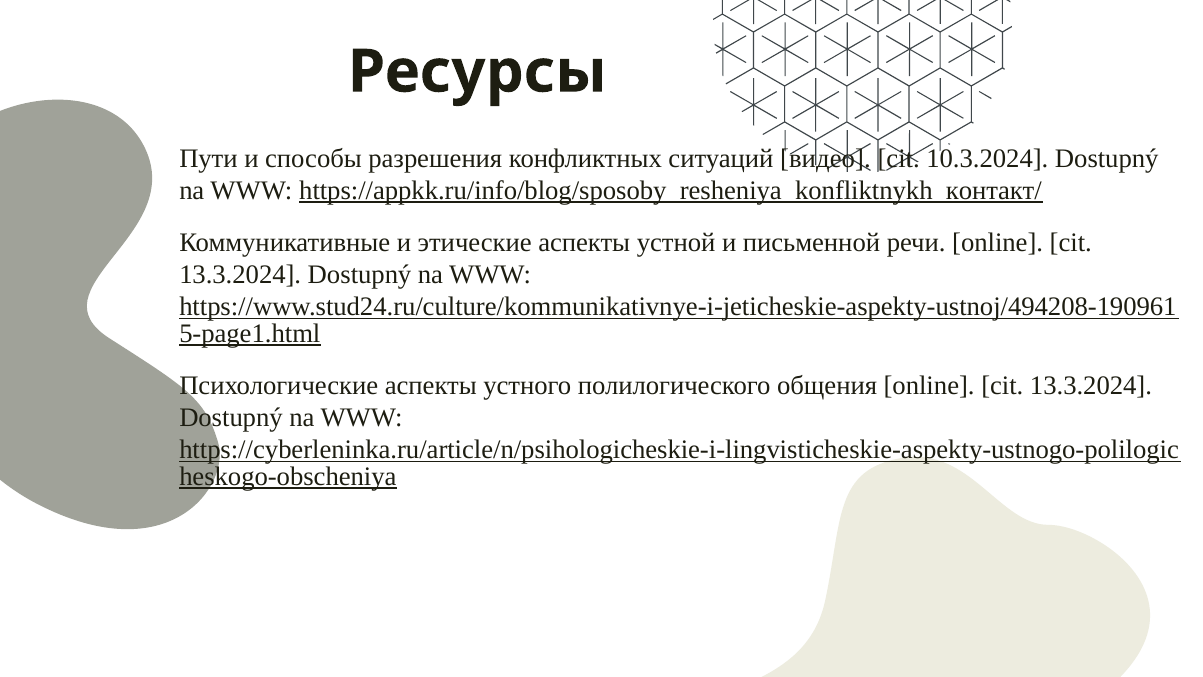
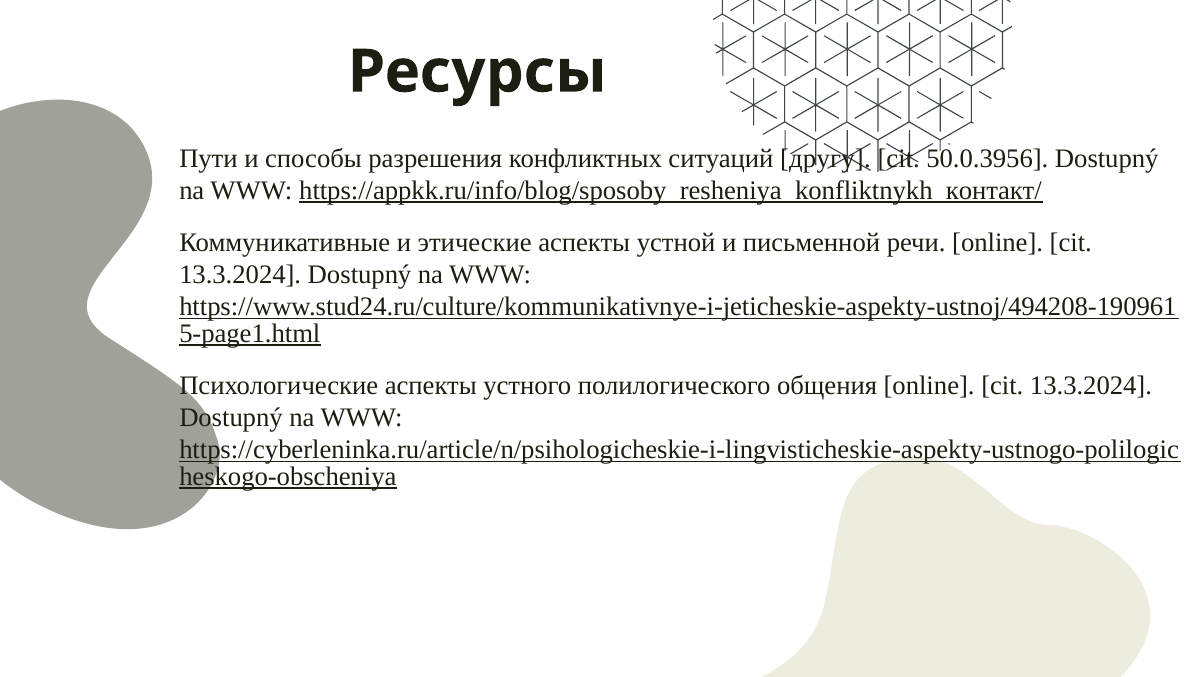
видео: видео -> другу
10.3.2024: 10.3.2024 -> 50.0.3956
